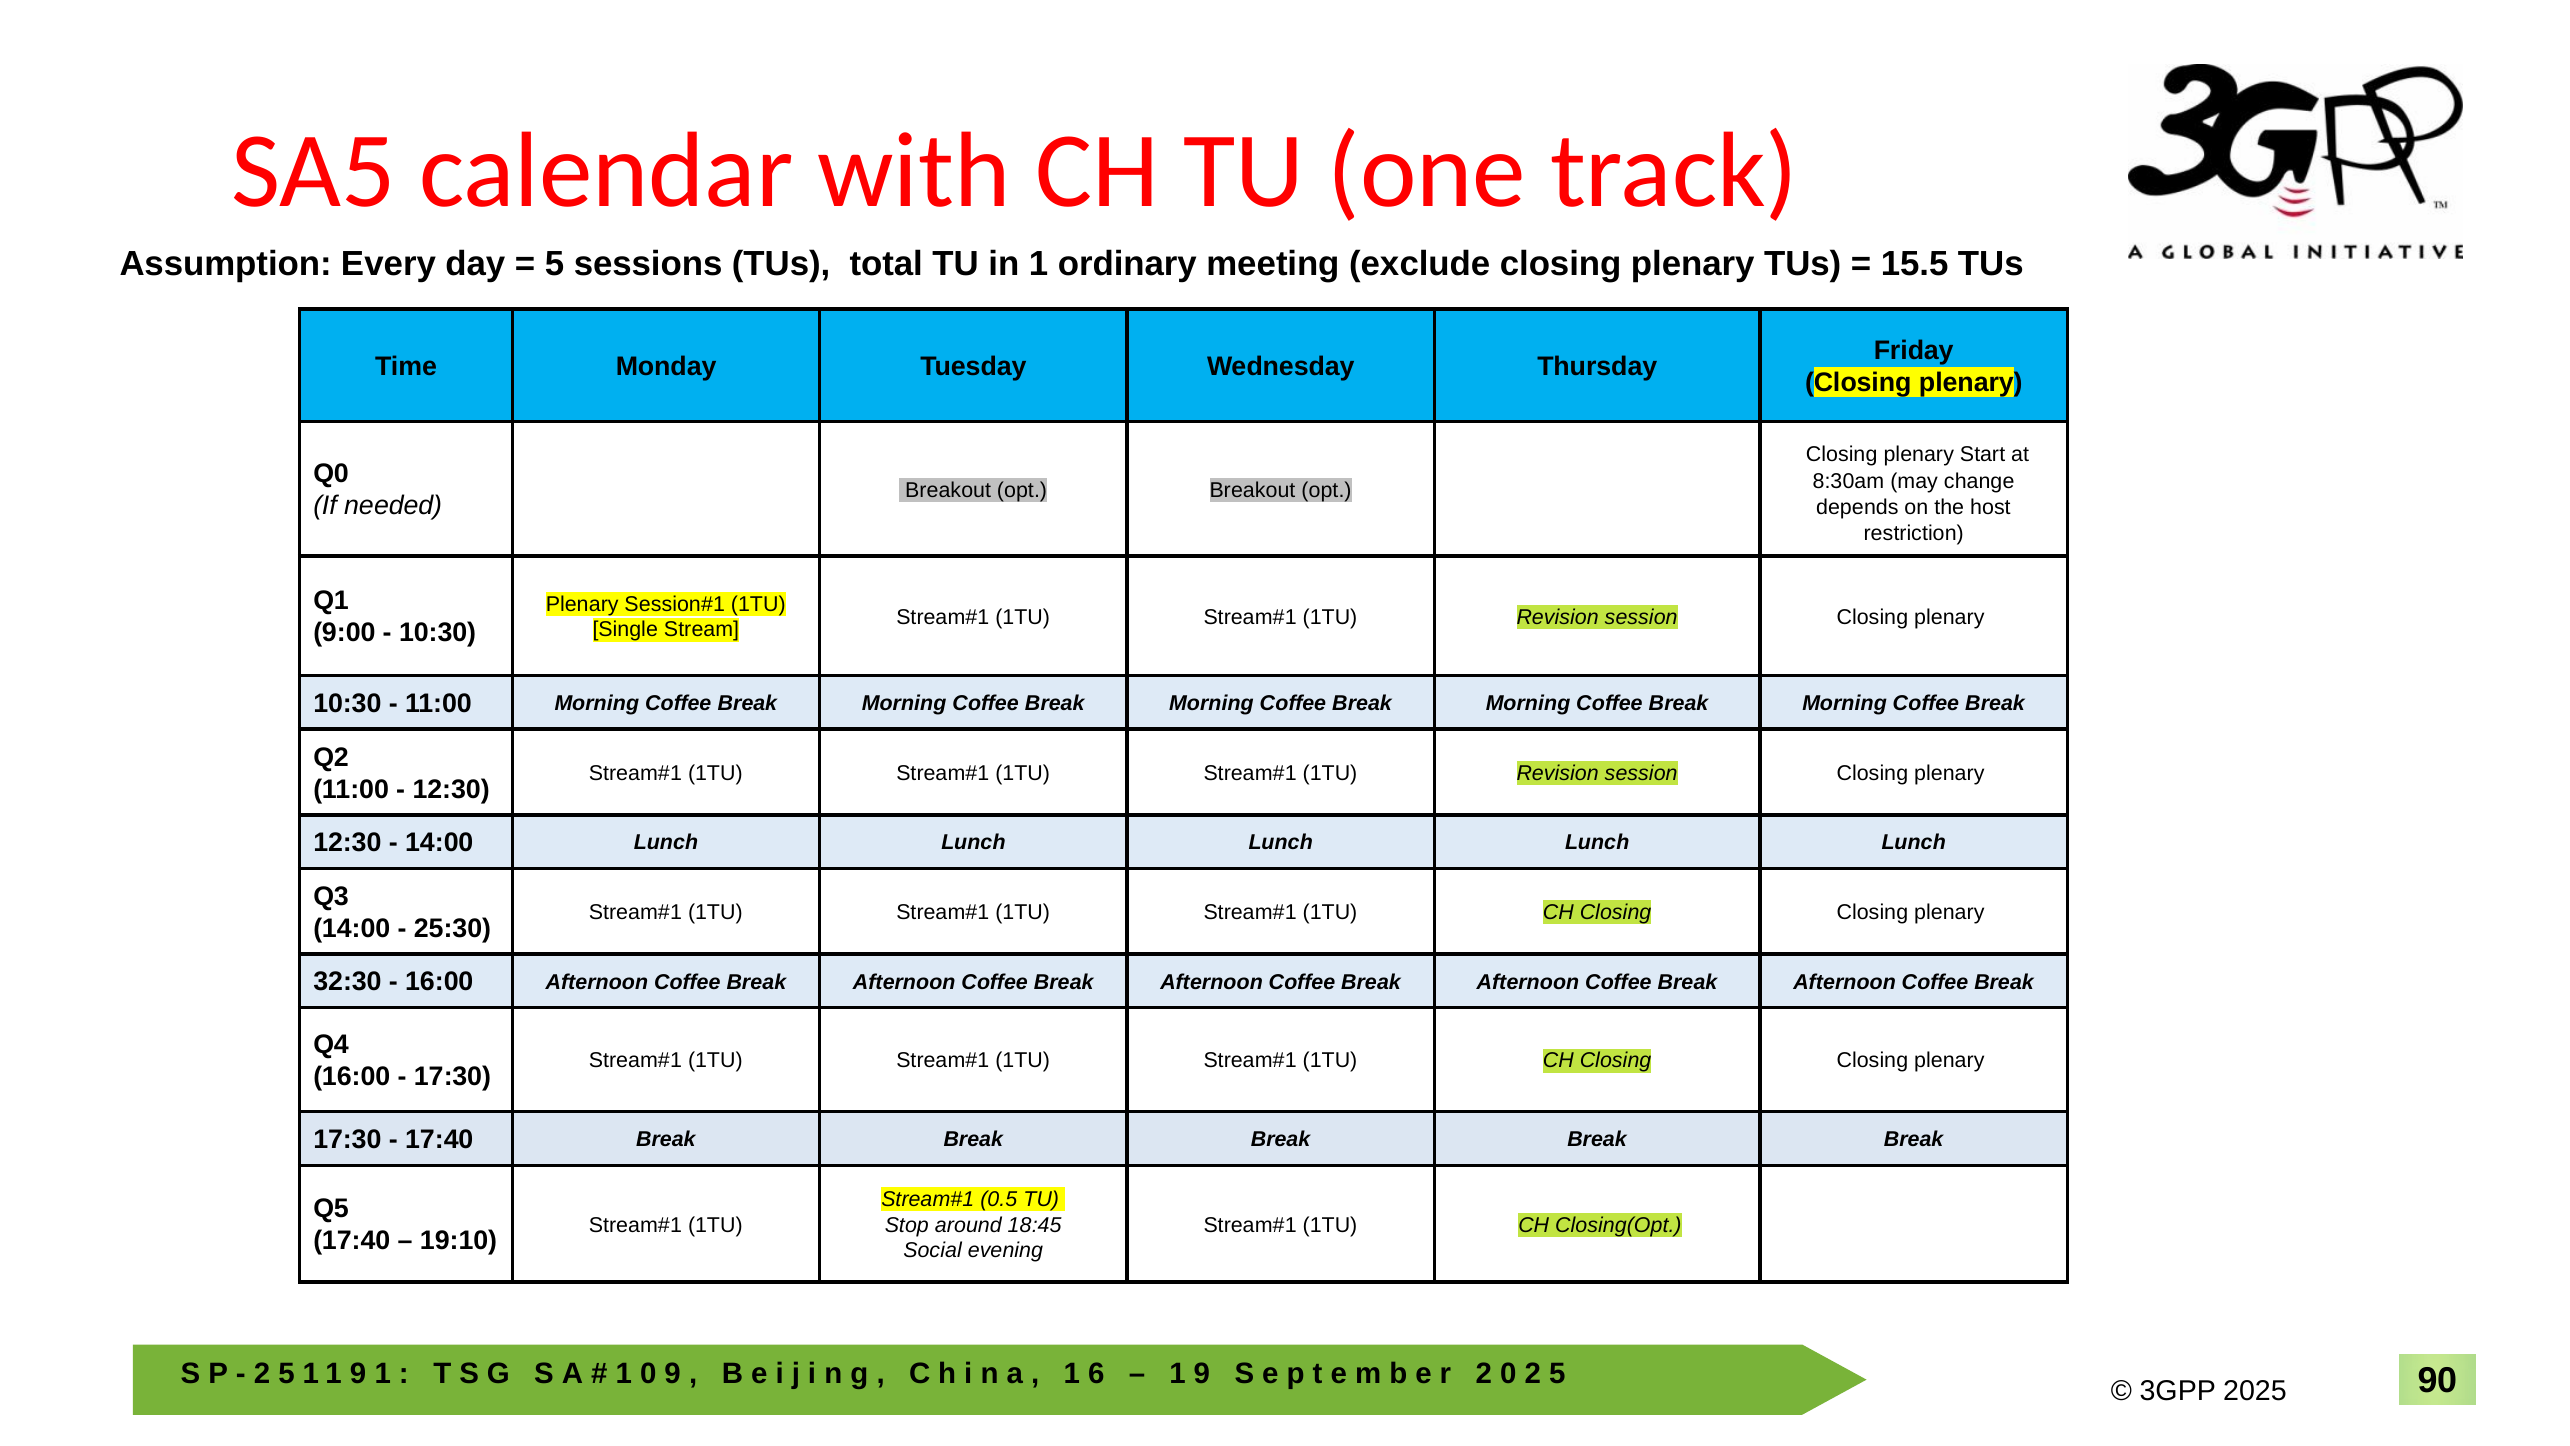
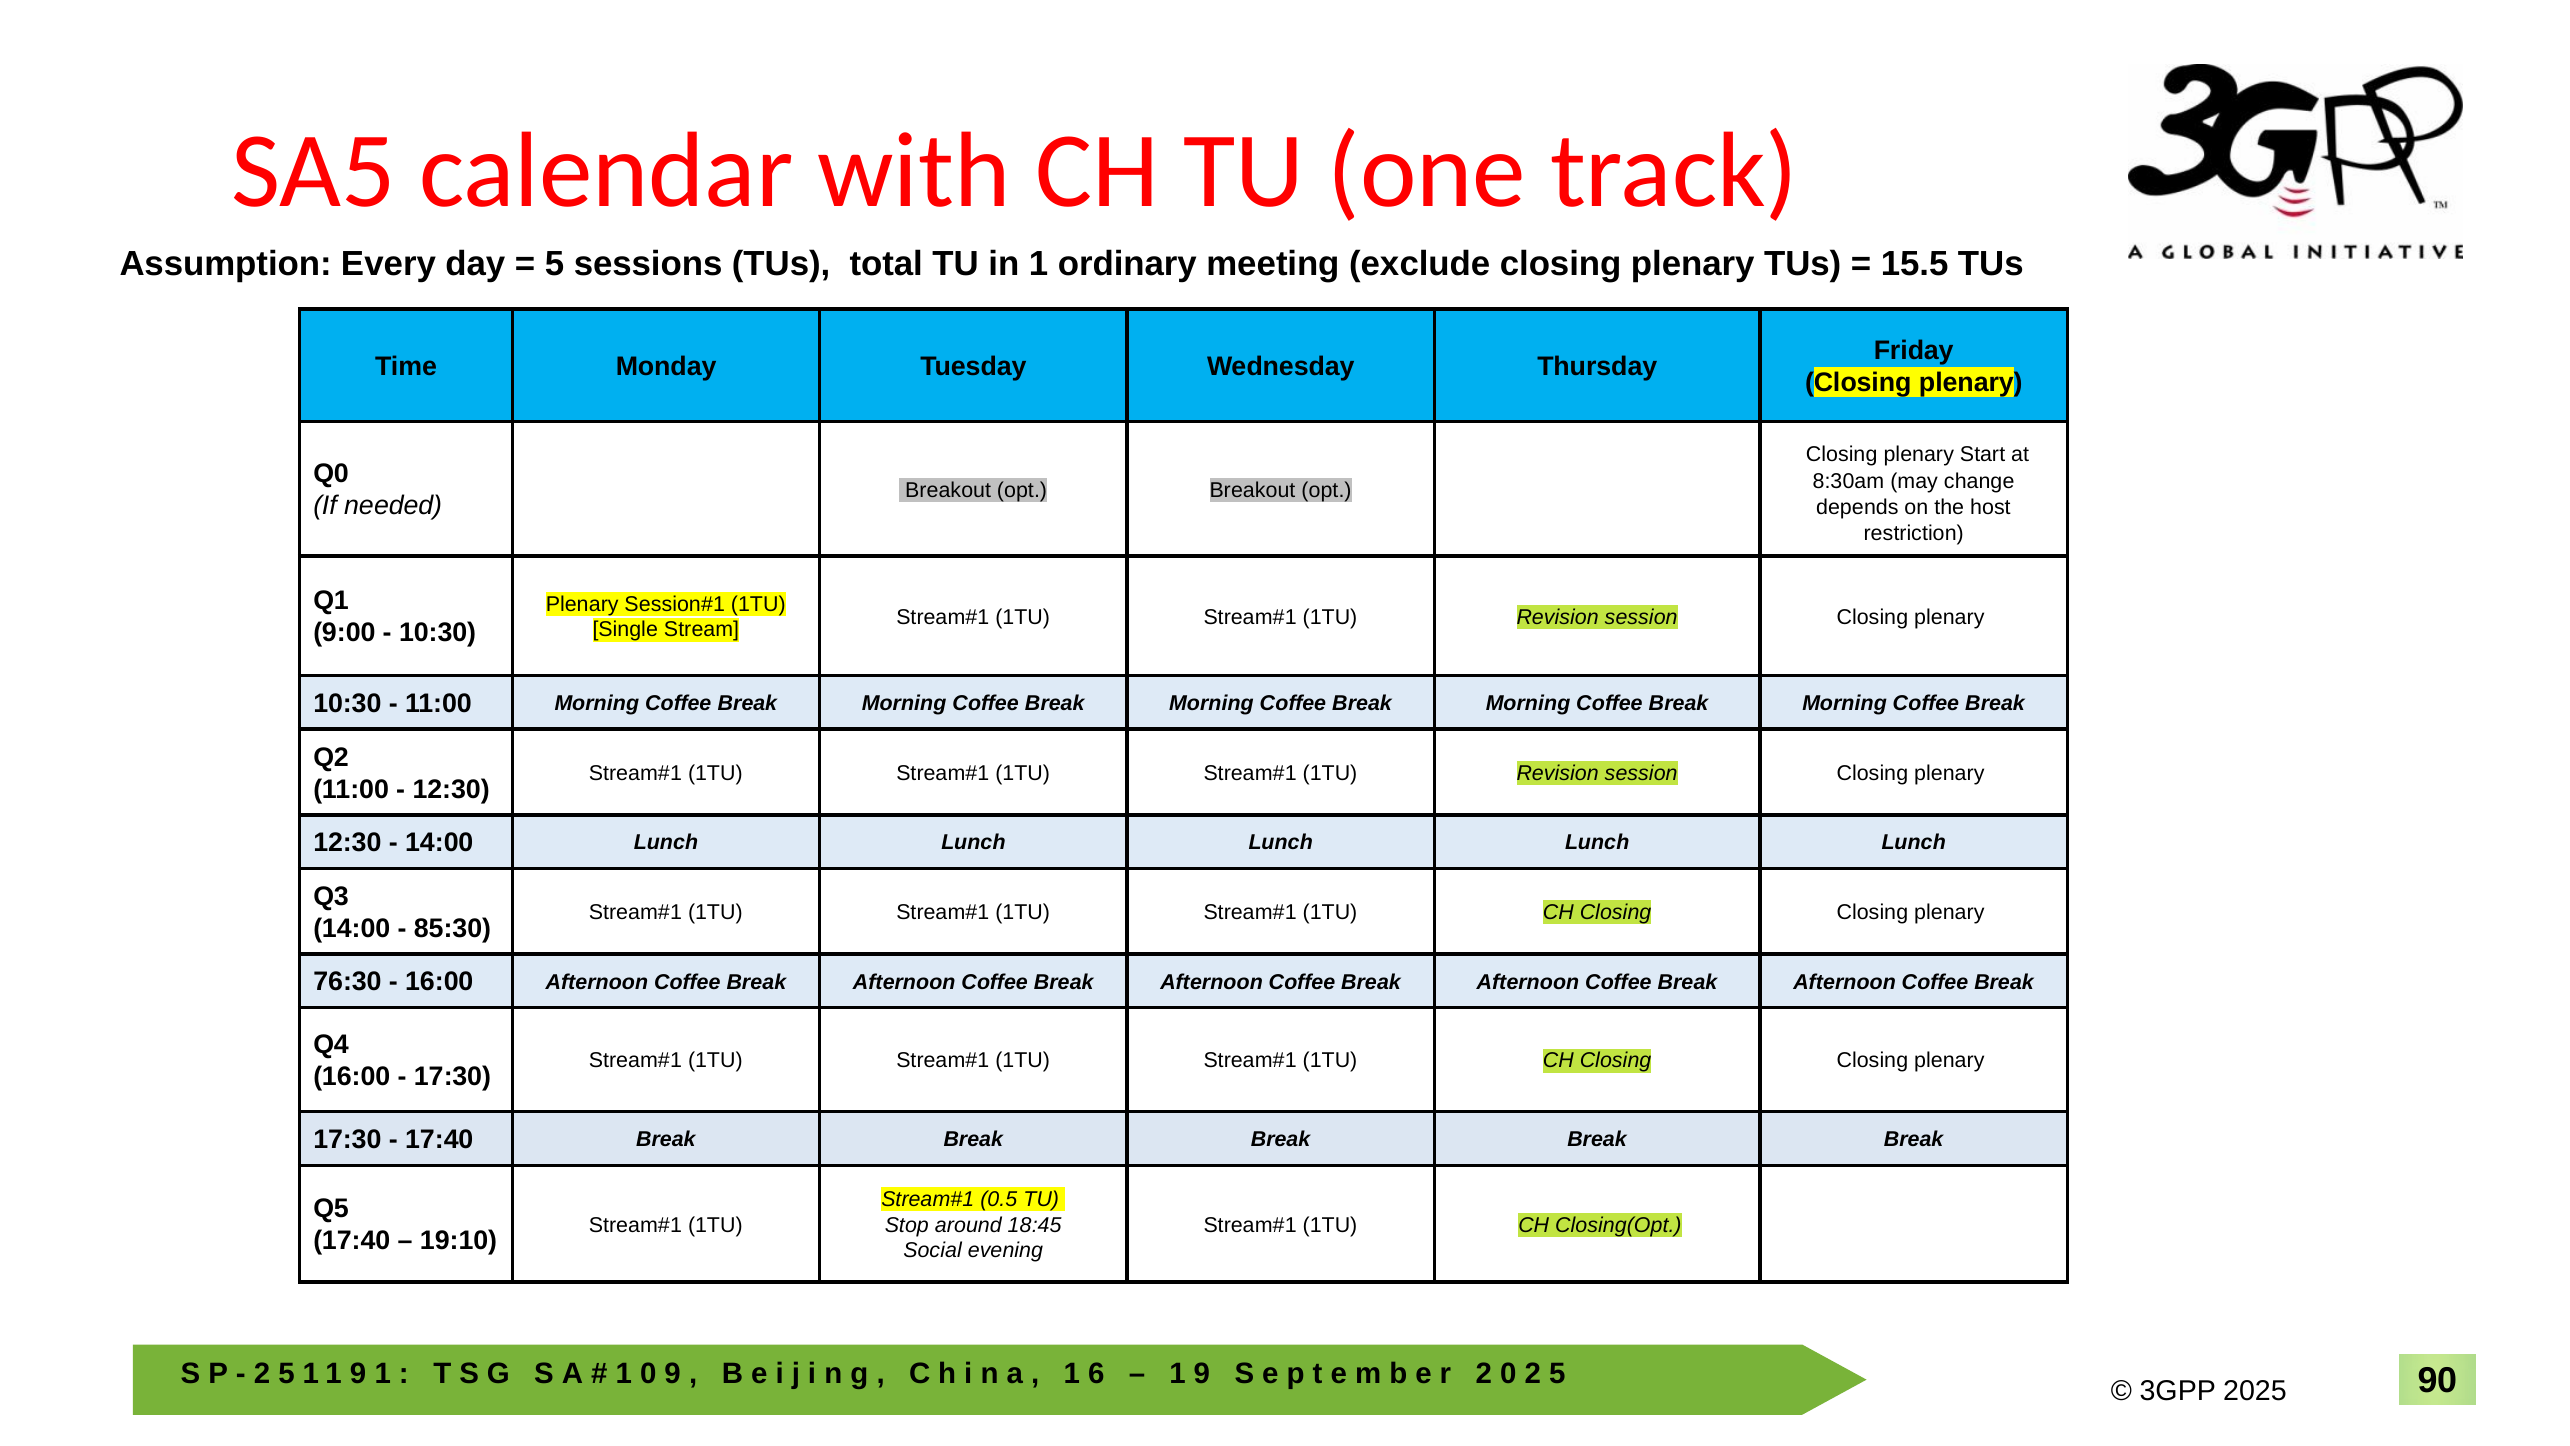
25:30: 25:30 -> 85:30
32:30: 32:30 -> 76:30
